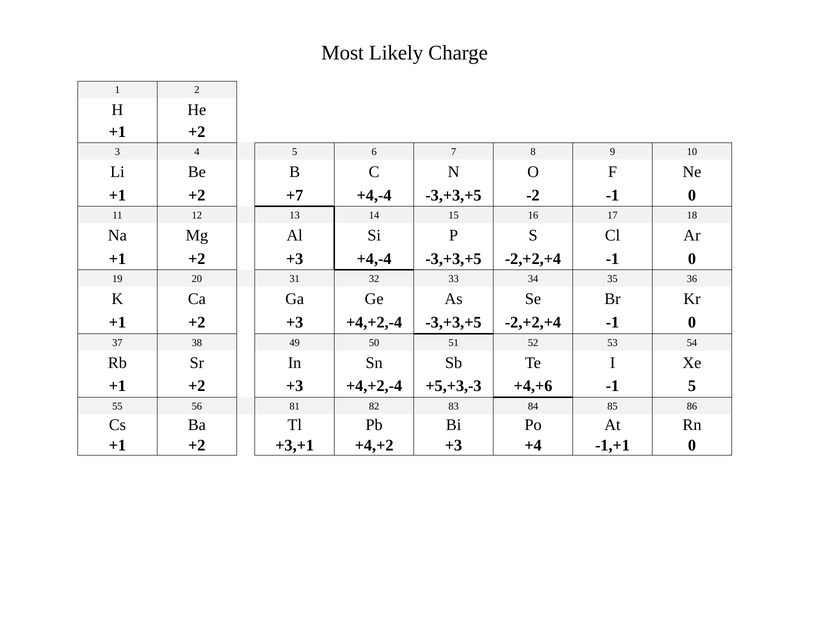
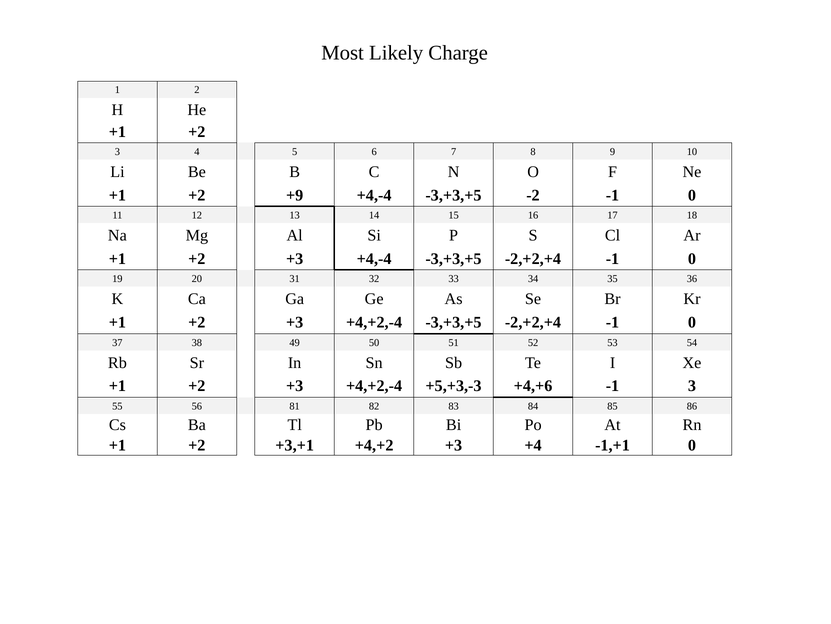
+7: +7 -> +9
-1 5: 5 -> 3
